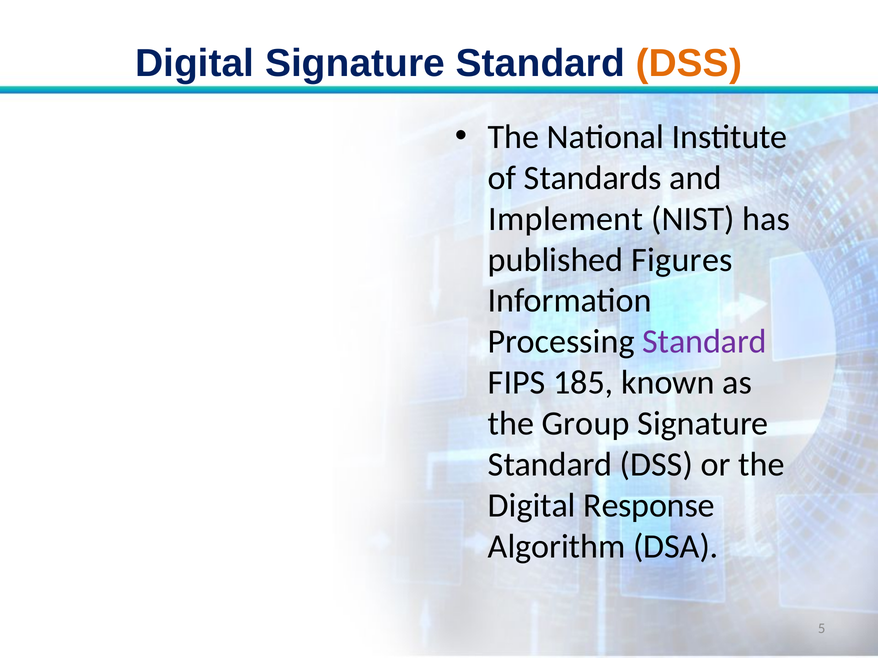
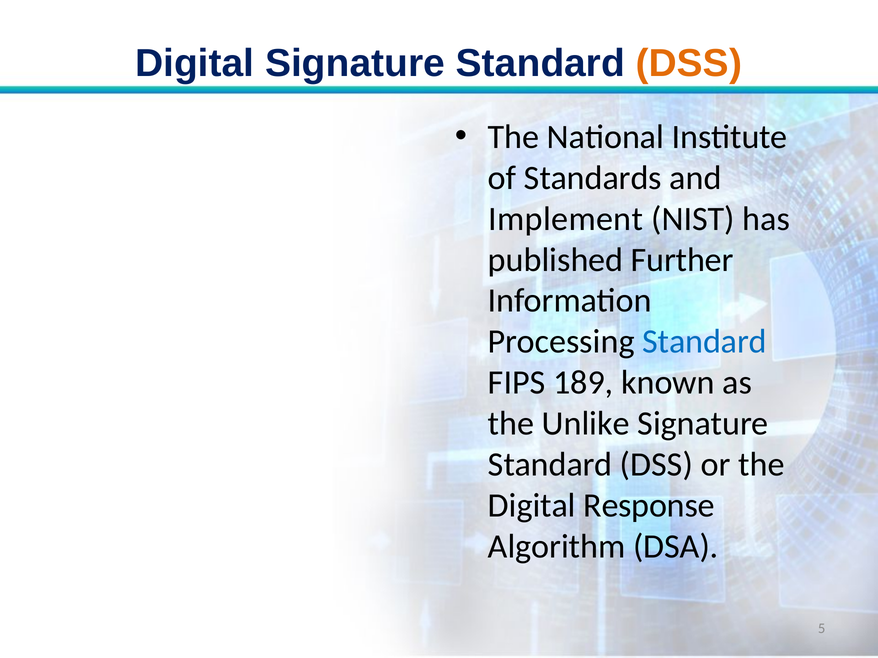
Figures: Figures -> Further
Standard at (705, 342) colour: purple -> blue
185: 185 -> 189
Group: Group -> Unlike
